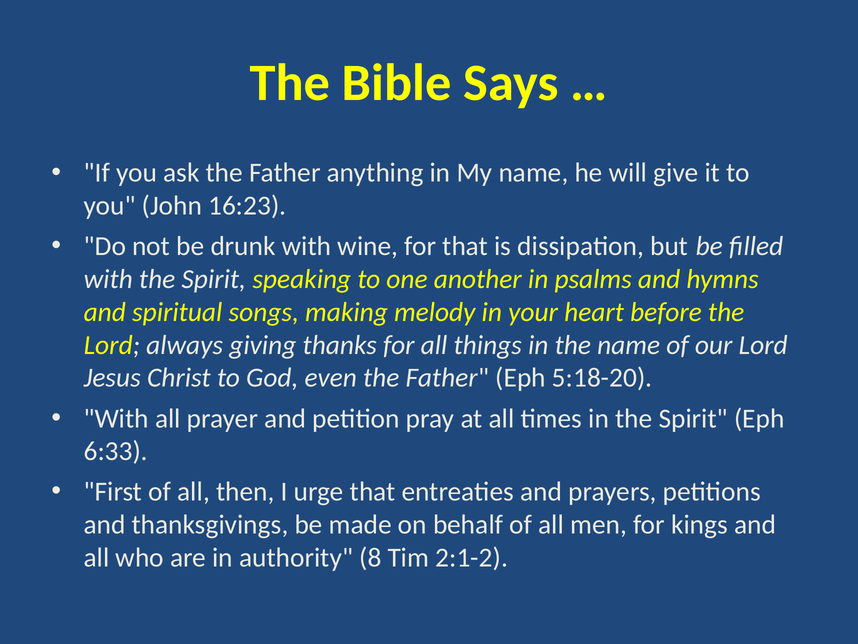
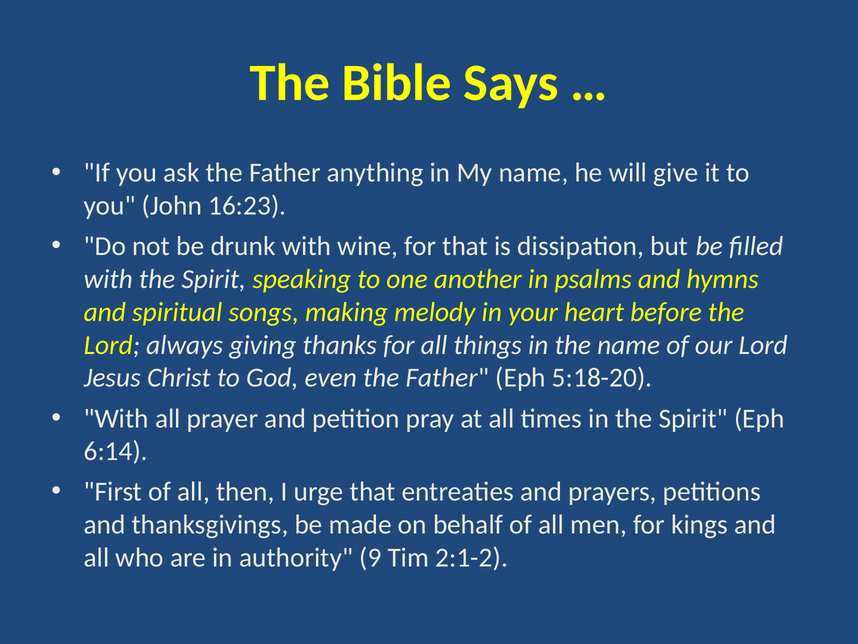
6:33: 6:33 -> 6:14
8: 8 -> 9
